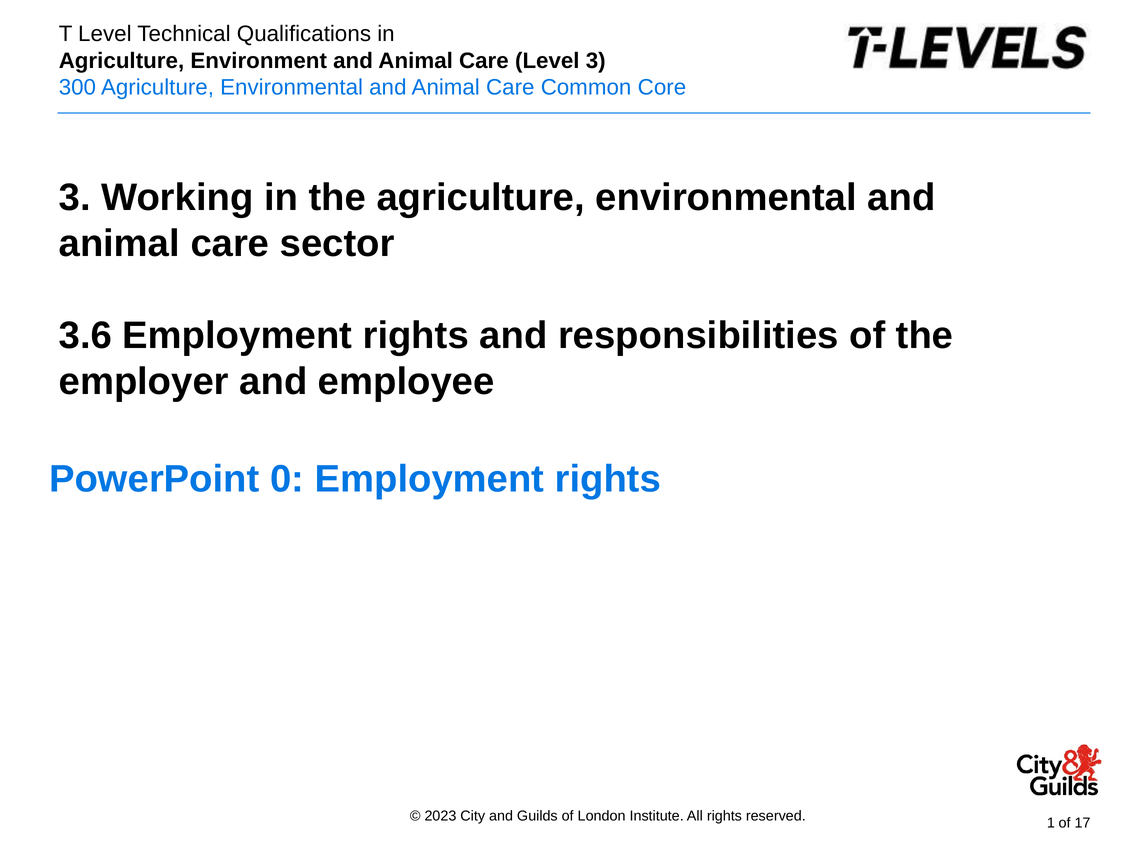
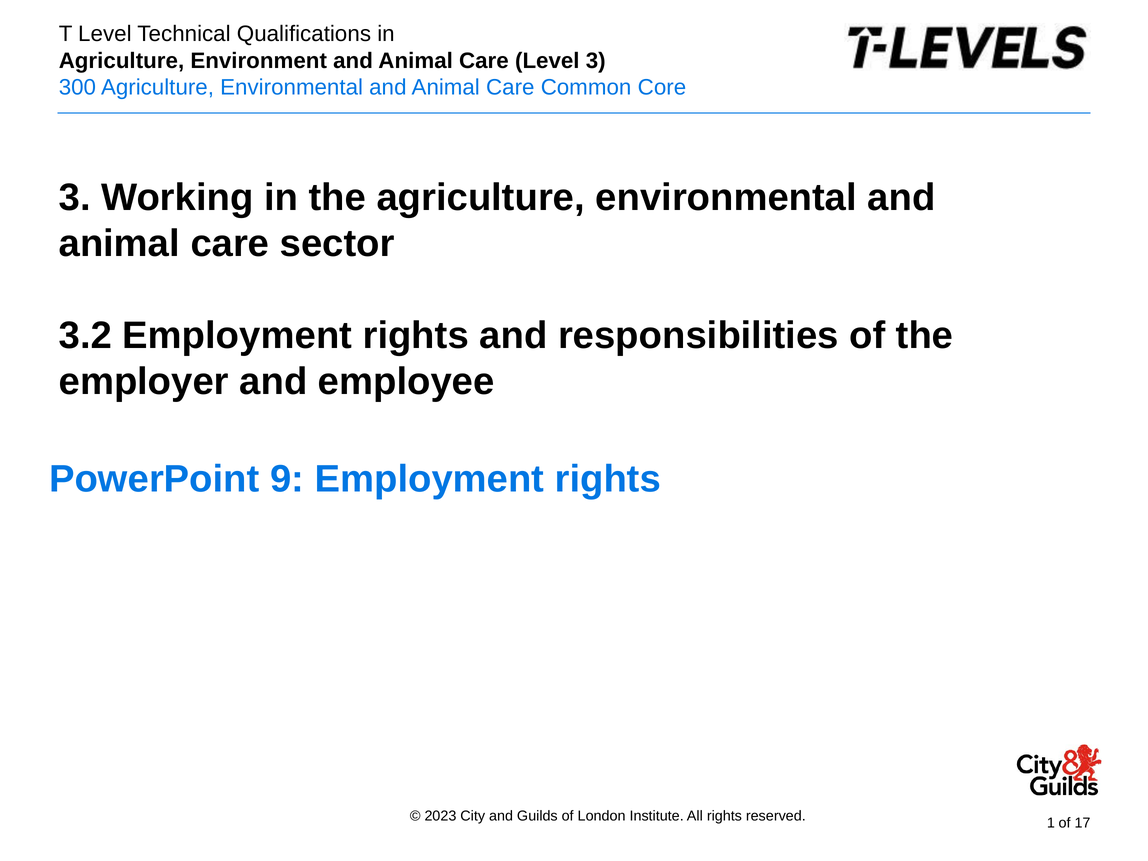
3.6: 3.6 -> 3.2
0: 0 -> 9
